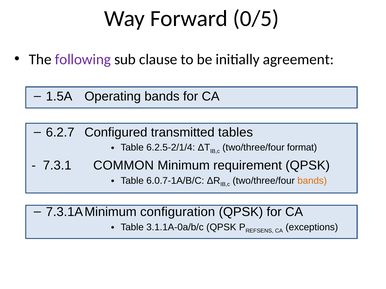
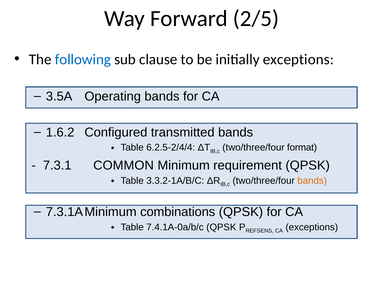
0/5: 0/5 -> 2/5
following colour: purple -> blue
initially agreement: agreement -> exceptions
1.5A: 1.5A -> 3.5A
6.2.7: 6.2.7 -> 1.6.2
transmitted tables: tables -> bands
6.2.5-2/1/4: 6.2.5-2/1/4 -> 6.2.5-2/4/4
6.0.7-1A/B/C: 6.0.7-1A/B/C -> 3.3.2-1A/B/C
configuration: configuration -> combinations
3.1.1A-0a/b/c: 3.1.1A-0a/b/c -> 7.4.1A-0a/b/c
